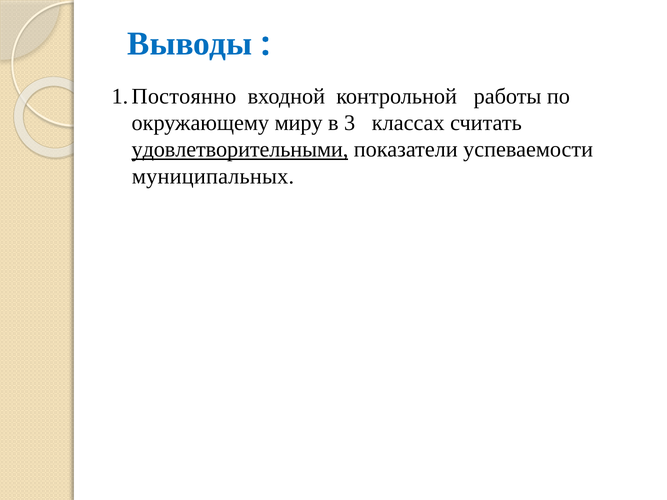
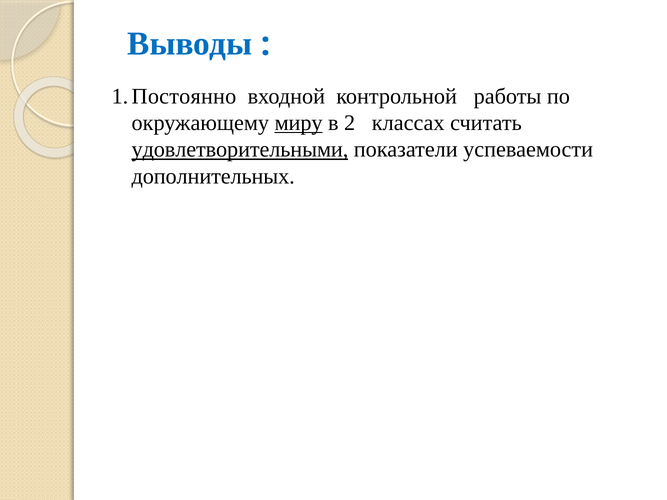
миру underline: none -> present
3: 3 -> 2
муниципальных: муниципальных -> дополнительных
